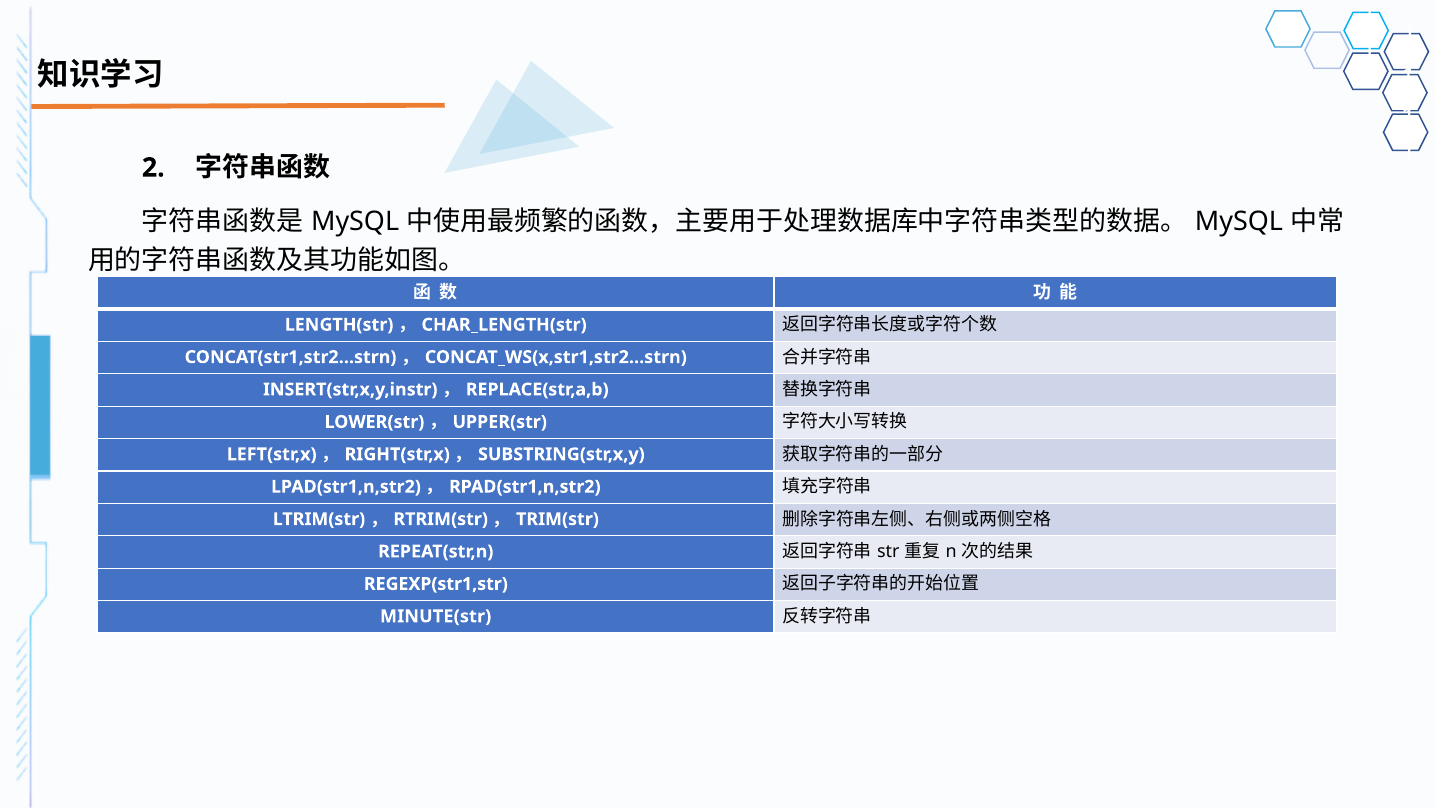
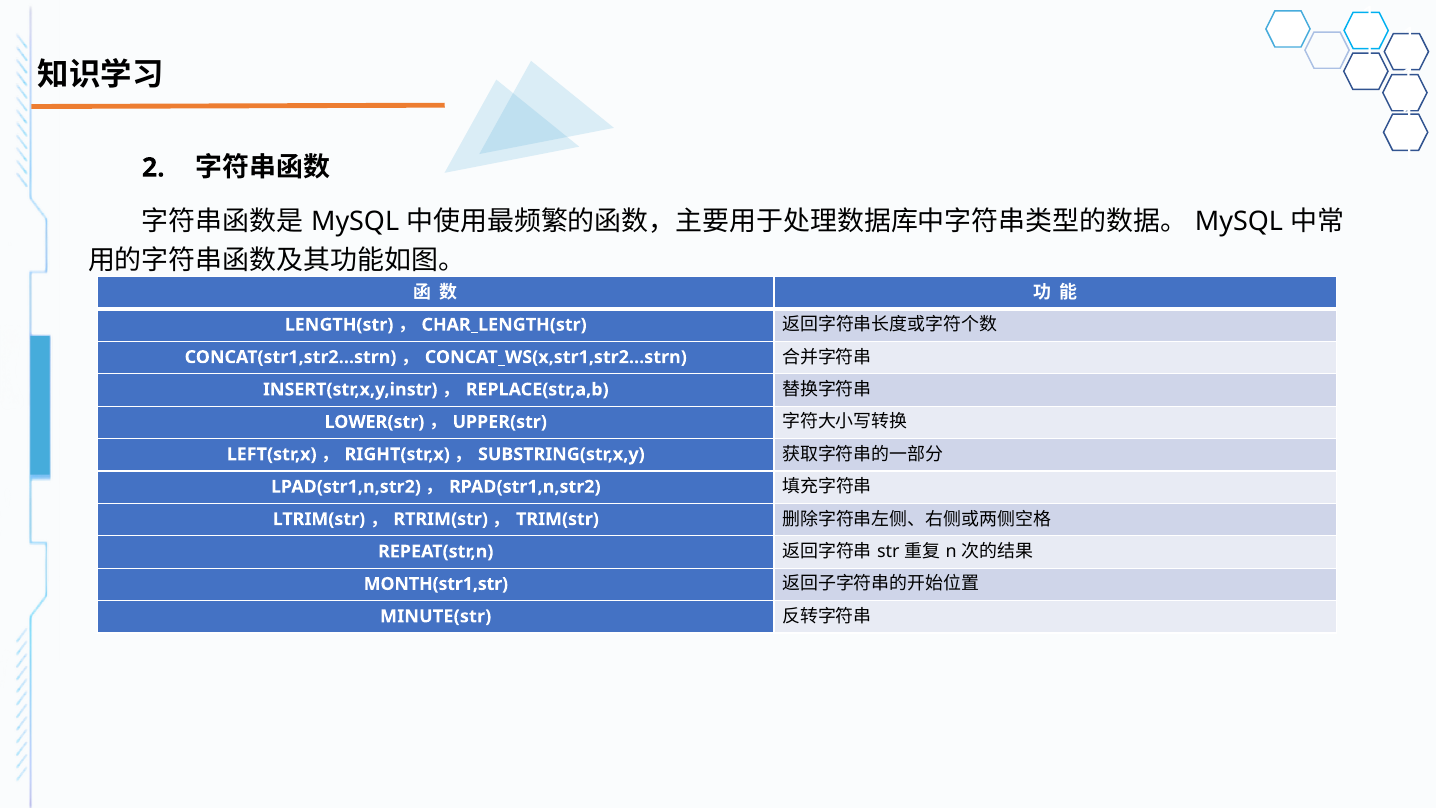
REGEXP(str1,str: REGEXP(str1,str -> MONTH(str1,str
